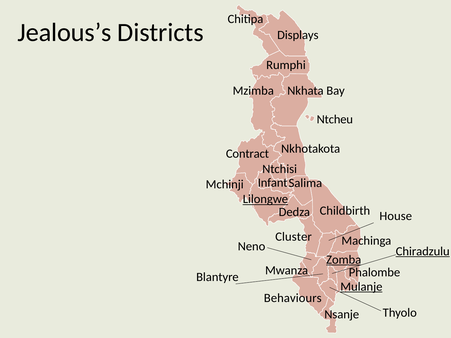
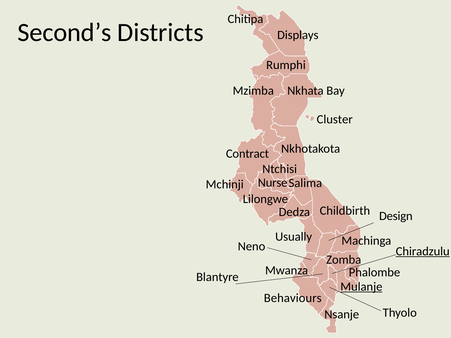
Jealous’s: Jealous’s -> Second’s
Ntcheu: Ntcheu -> Cluster
Infant: Infant -> Nurse
Lilongwe underline: present -> none
House: House -> Design
Cluster: Cluster -> Usually
Zomba underline: present -> none
